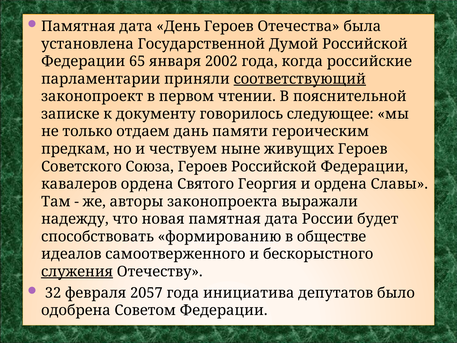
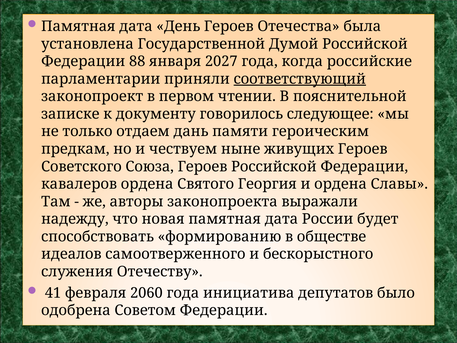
65: 65 -> 88
2002: 2002 -> 2027
служения underline: present -> none
32: 32 -> 41
2057: 2057 -> 2060
